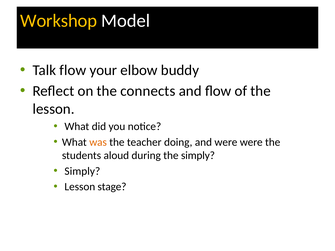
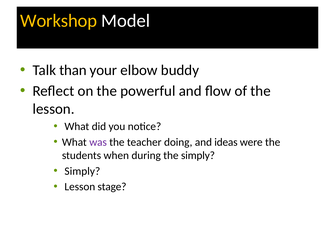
Talk flow: flow -> than
connects: connects -> powerful
was colour: orange -> purple
and were: were -> ideas
aloud: aloud -> when
